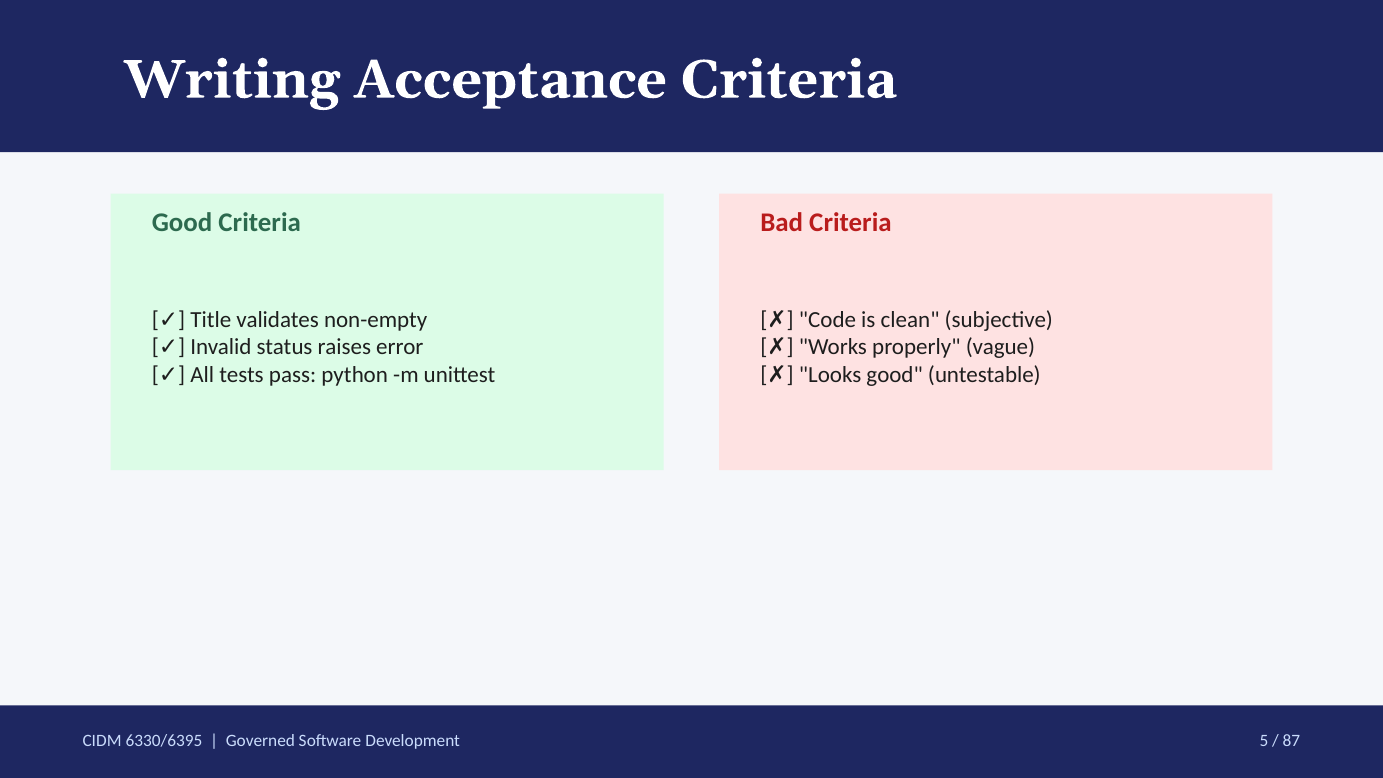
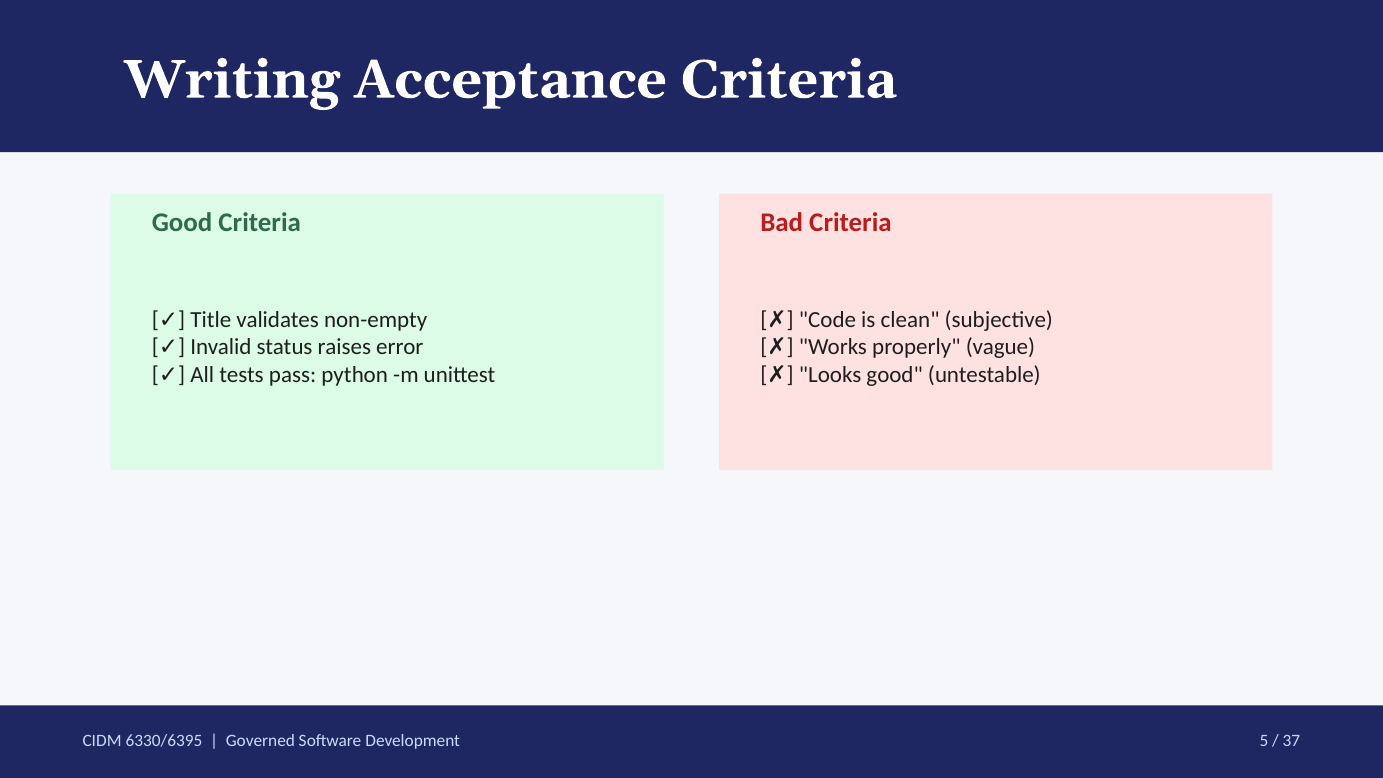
87: 87 -> 37
